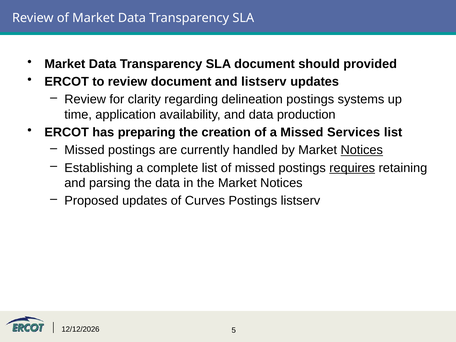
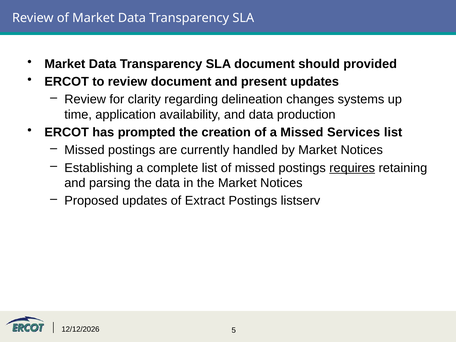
and listserv: listserv -> present
delineation postings: postings -> changes
preparing: preparing -> prompted
Notices at (362, 150) underline: present -> none
Curves: Curves -> Extract
